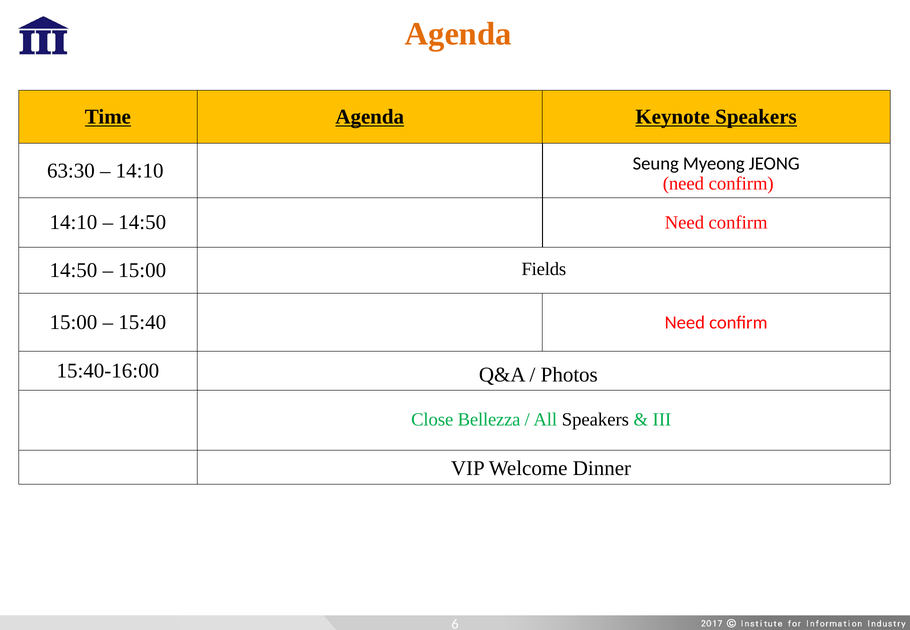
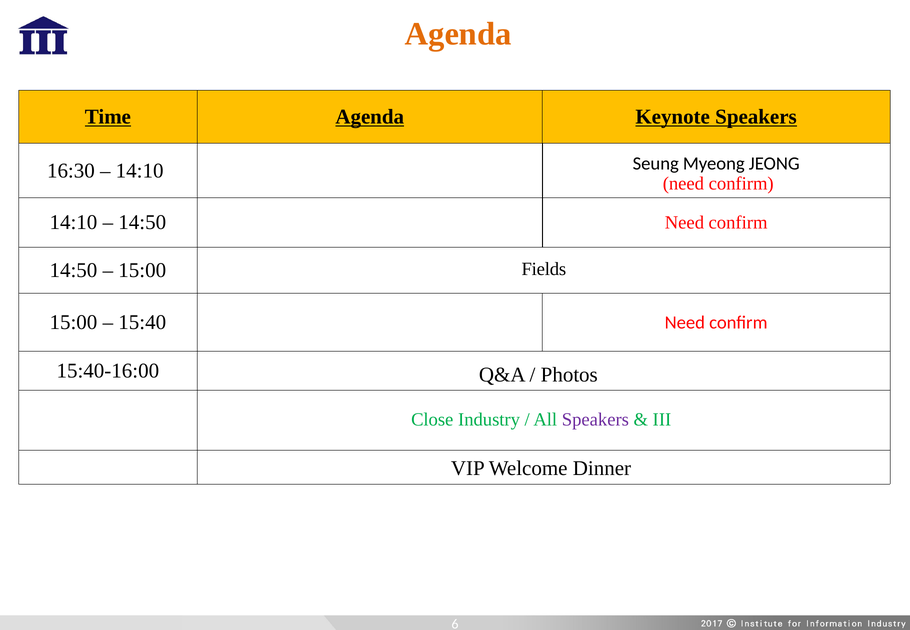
63:30: 63:30 -> 16:30
Bellezza: Bellezza -> Industry
Speakers at (595, 419) colour: black -> purple
